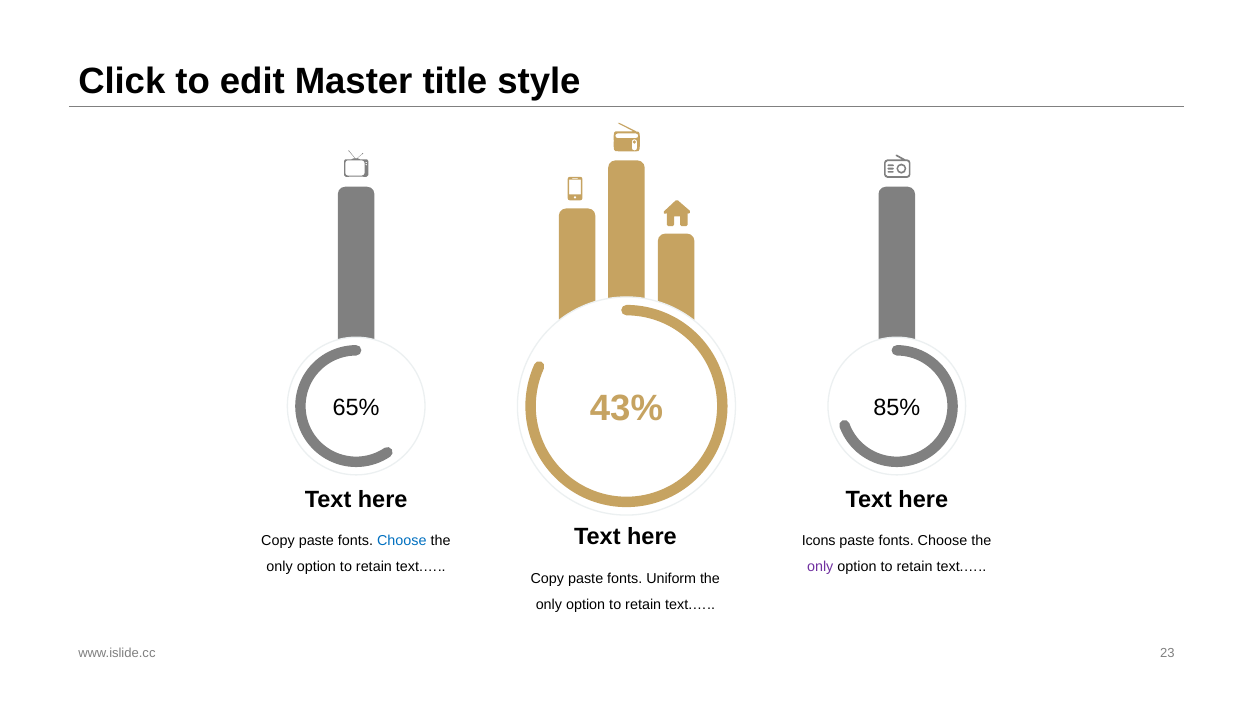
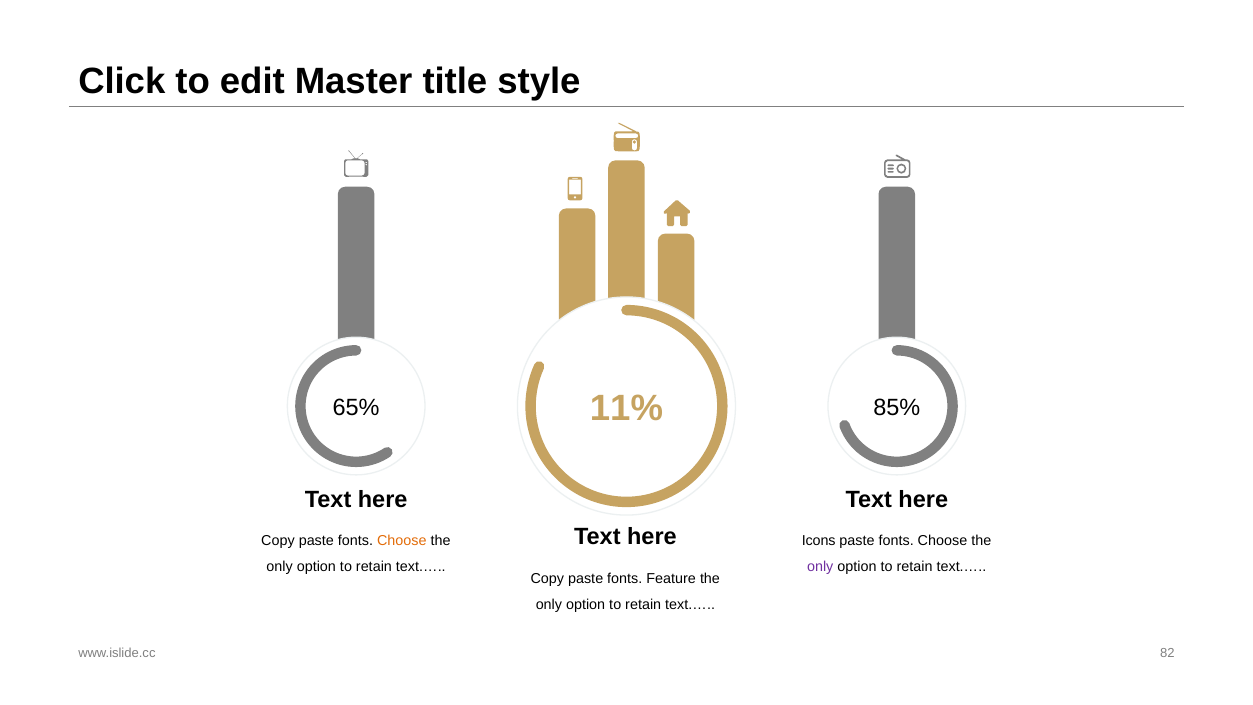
43%: 43% -> 11%
Choose at (402, 541) colour: blue -> orange
Uniform: Uniform -> Feature
23: 23 -> 82
